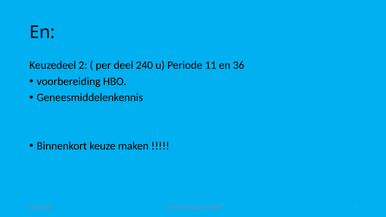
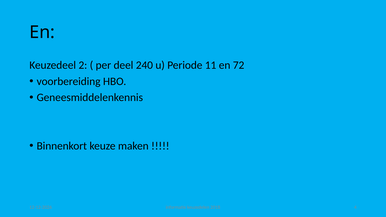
36: 36 -> 72
